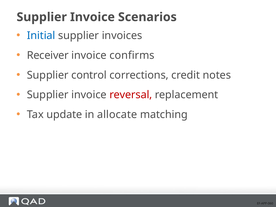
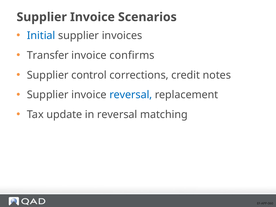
Receiver: Receiver -> Transfer
reversal at (131, 95) colour: red -> blue
in allocate: allocate -> reversal
